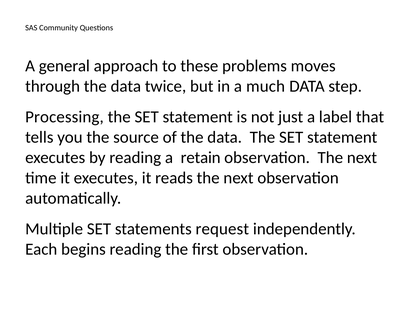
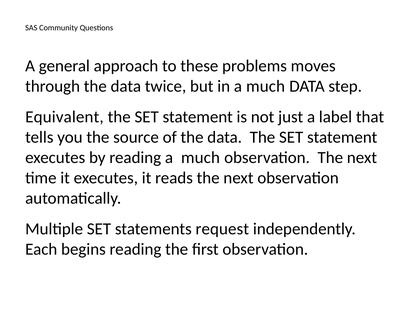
Processing: Processing -> Equivalent
reading a retain: retain -> much
